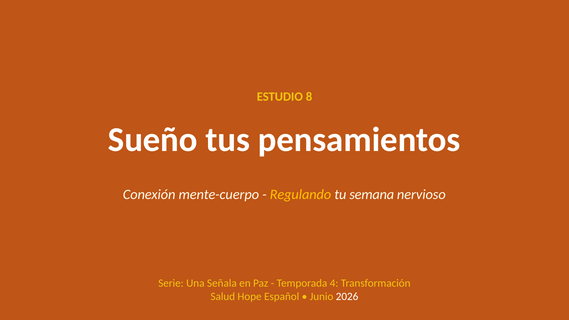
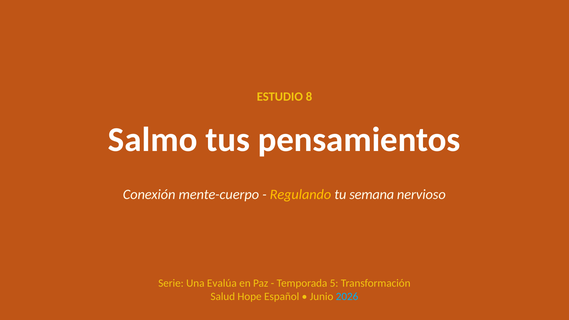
Sueño: Sueño -> Salmo
Señala: Señala -> Evalúa
4: 4 -> 5
2026 colour: white -> light blue
